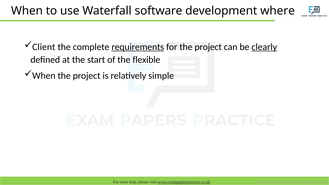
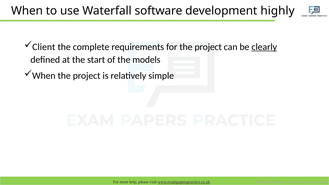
where: where -> highly
requirements underline: present -> none
flexible: flexible -> models
